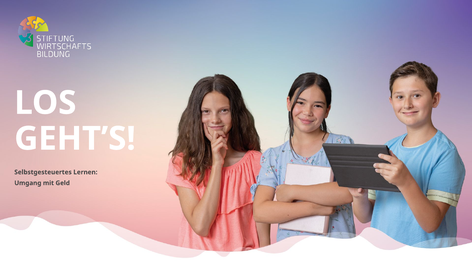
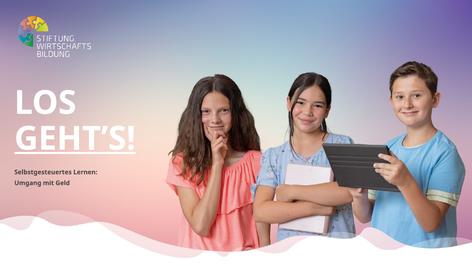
GEHT’S underline: none -> present
